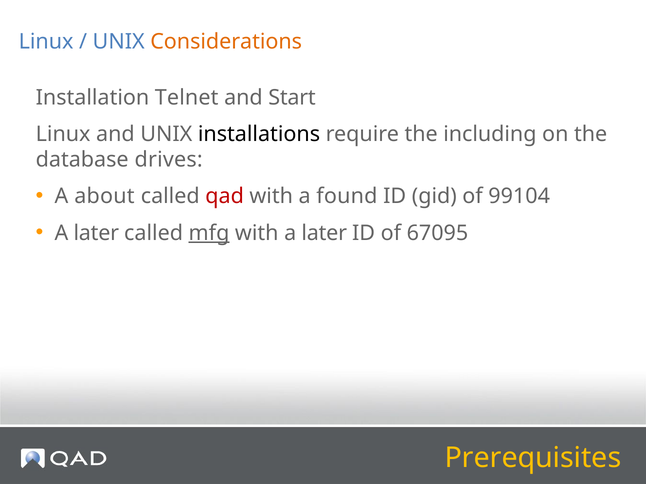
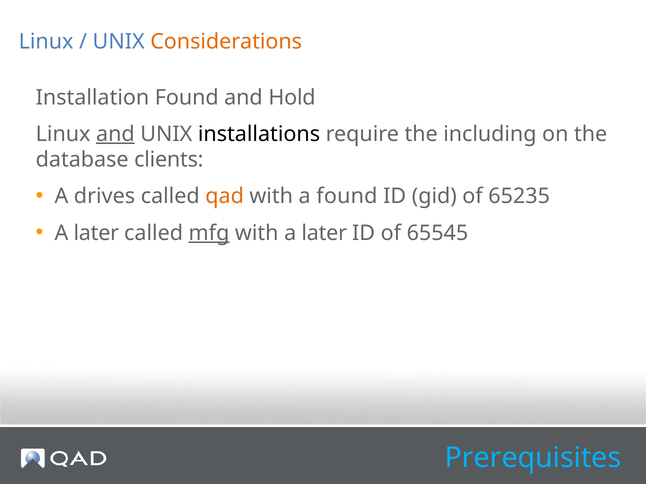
Installation Telnet: Telnet -> Found
Start: Start -> Hold
and at (115, 134) underline: none -> present
drives: drives -> clients
about: about -> drives
qad colour: red -> orange
99104: 99104 -> 65235
67095: 67095 -> 65545
Prerequisites colour: yellow -> light blue
